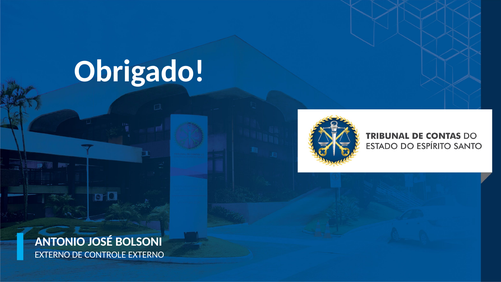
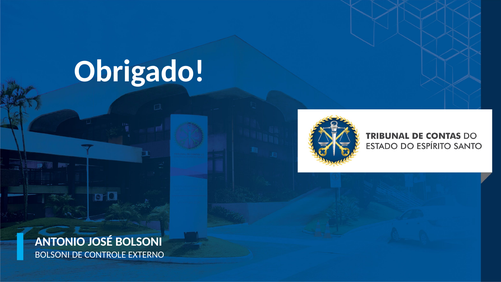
EXTERNO at (52, 255): EXTERNO -> BOLSONI
